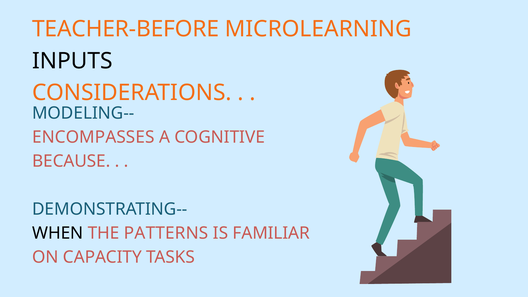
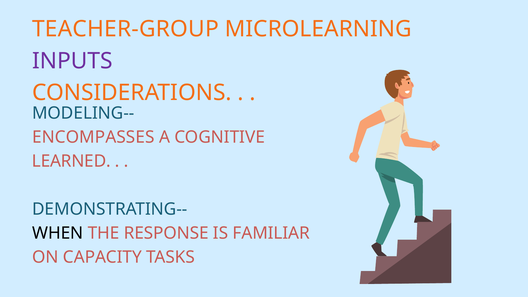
TEACHER-BEFORE: TEACHER-BEFORE -> TEACHER-GROUP
INPUTS colour: black -> purple
BECAUSE: BECAUSE -> LEARNED
PATTERNS: PATTERNS -> RESPONSE
